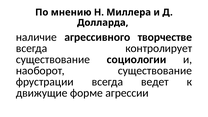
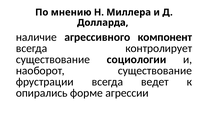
творчестве: творчестве -> компонент
движущие: движущие -> опирались
